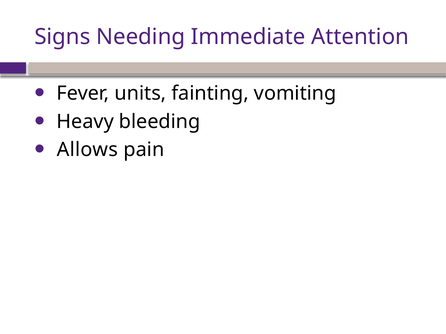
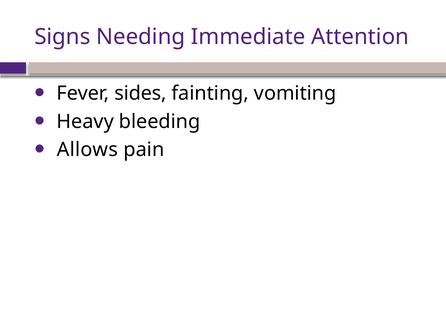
units: units -> sides
